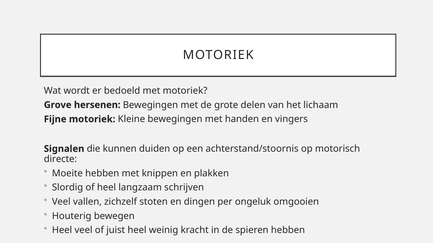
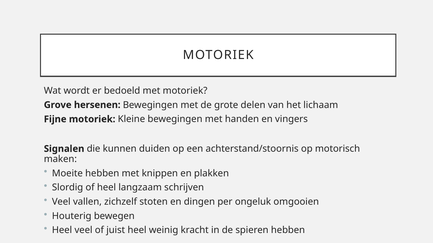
directe: directe -> maken
